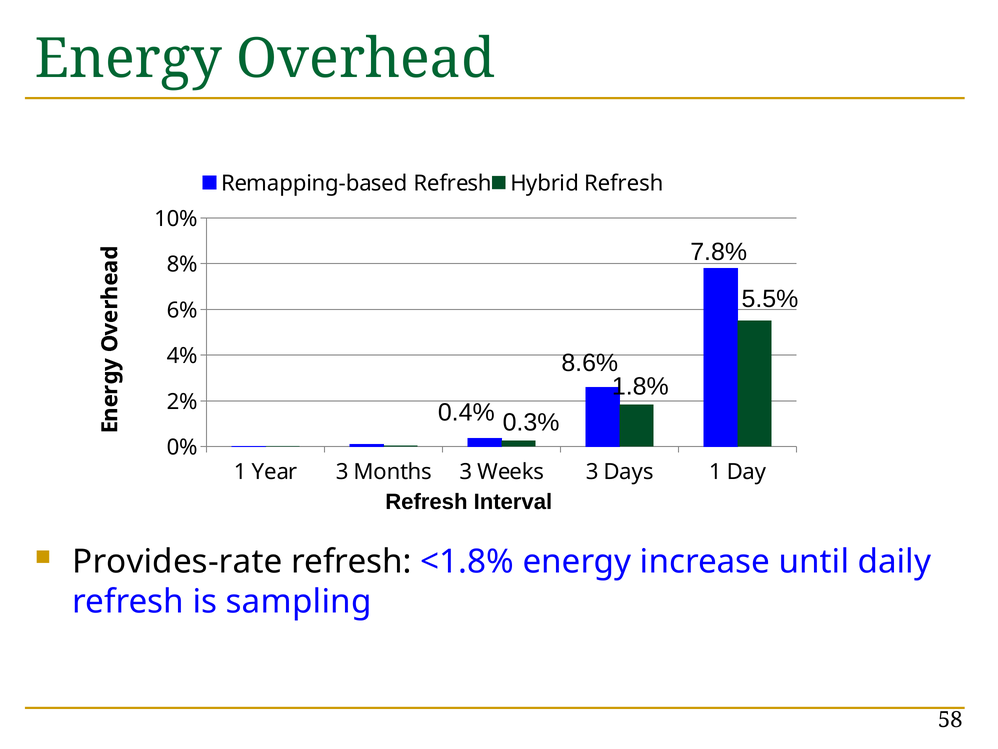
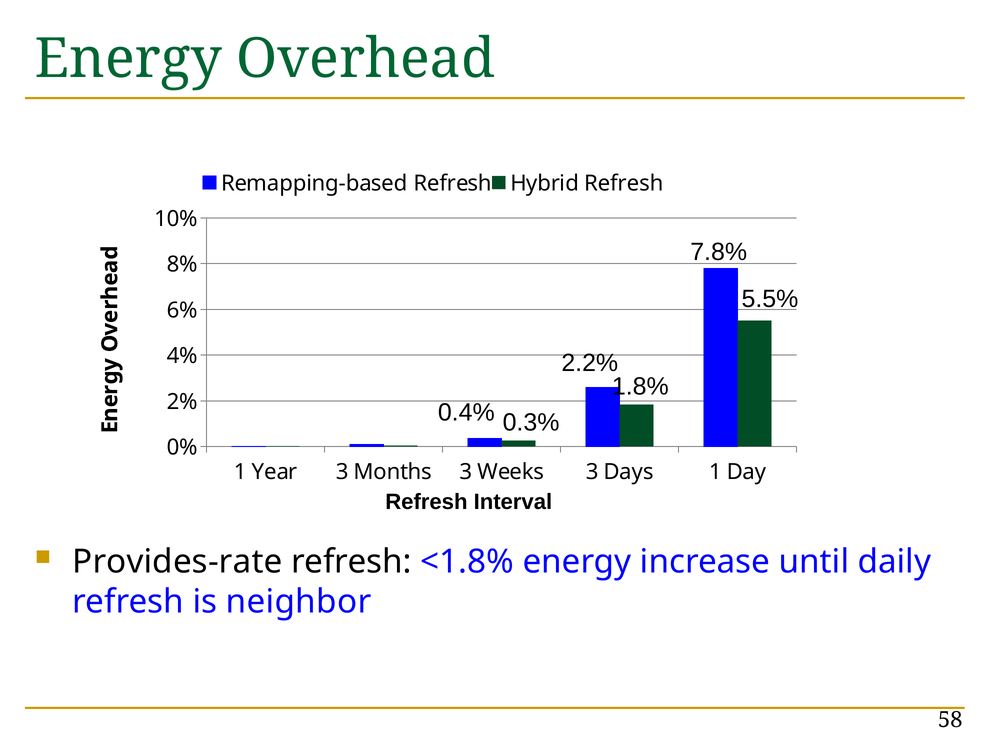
8.6%: 8.6% -> 2.2%
sampling: sampling -> neighbor
